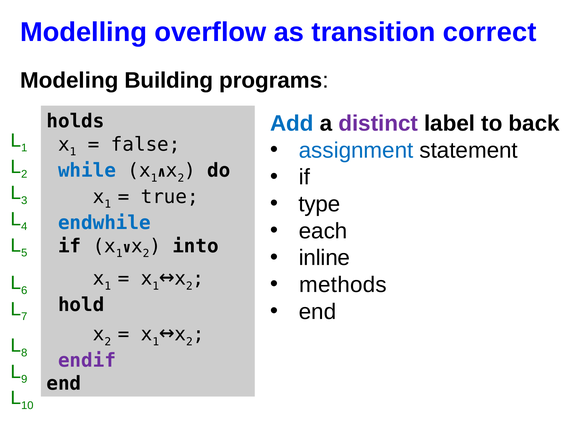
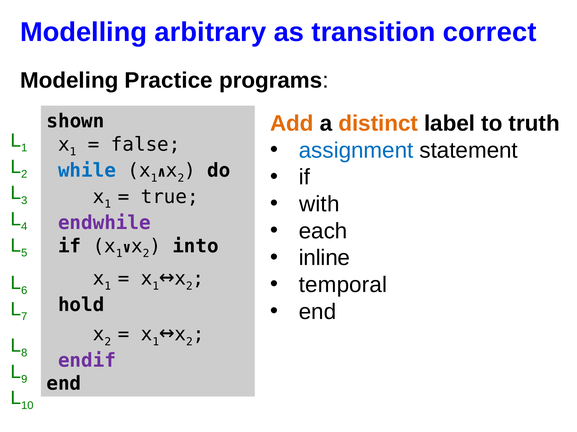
overflow: overflow -> arbitrary
Building: Building -> Practice
holds: holds -> shown
Add colour: blue -> orange
distinct colour: purple -> orange
back: back -> truth
type: type -> with
endwhile colour: blue -> purple
methods: methods -> temporal
